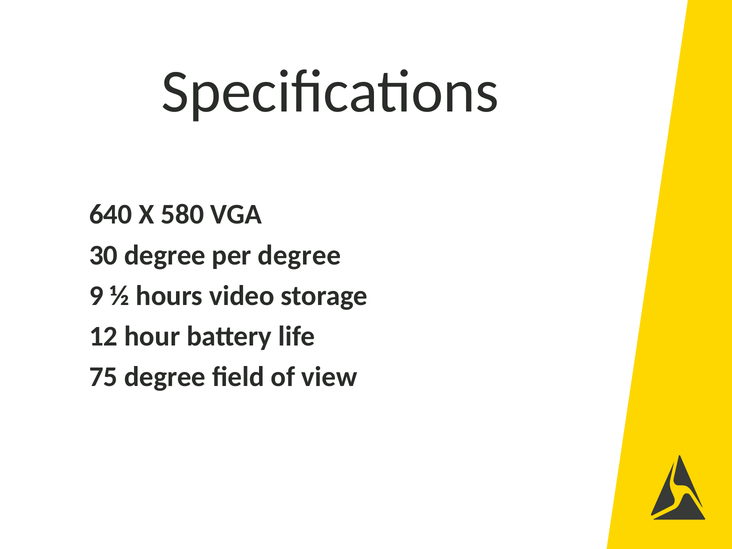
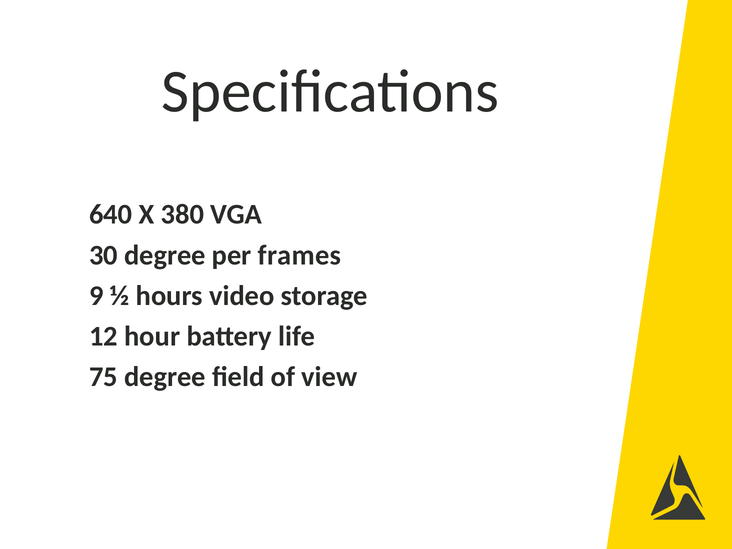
580: 580 -> 380
per degree: degree -> frames
